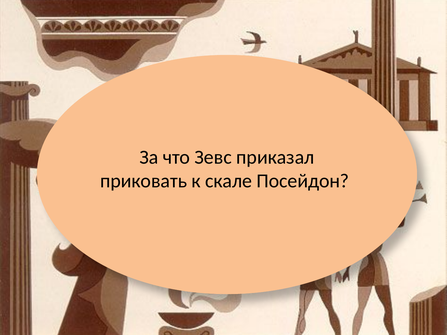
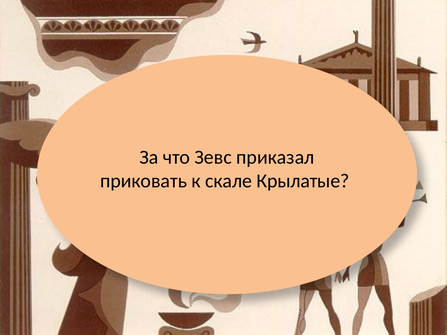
Посейдон: Посейдон -> Крылатые
